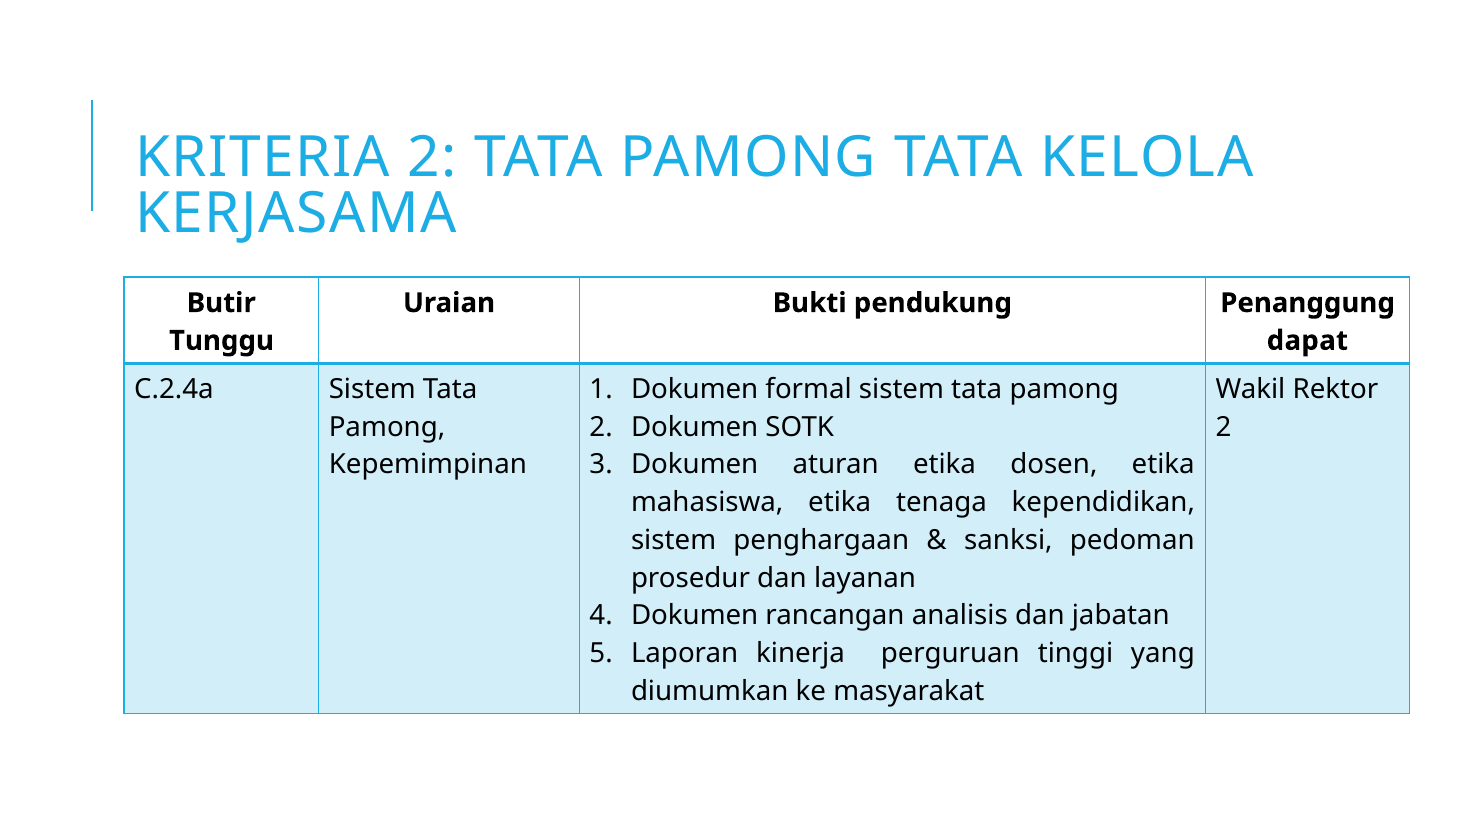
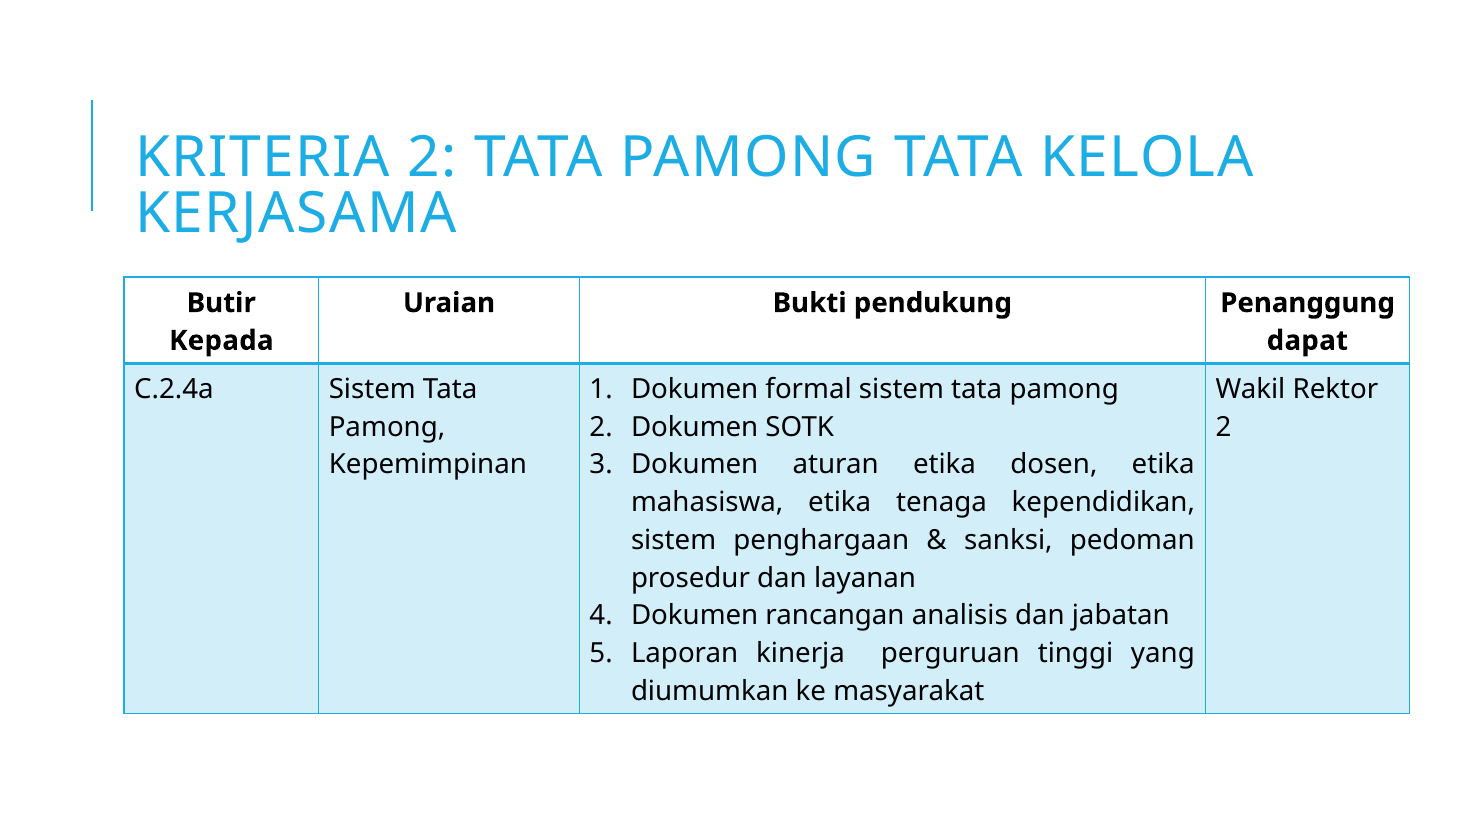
Tunggu: Tunggu -> Kepada
